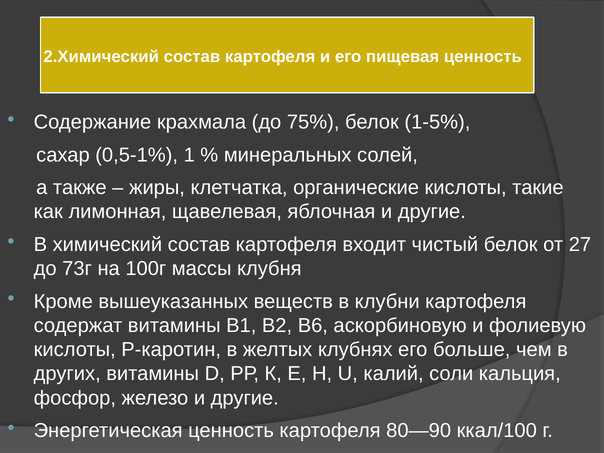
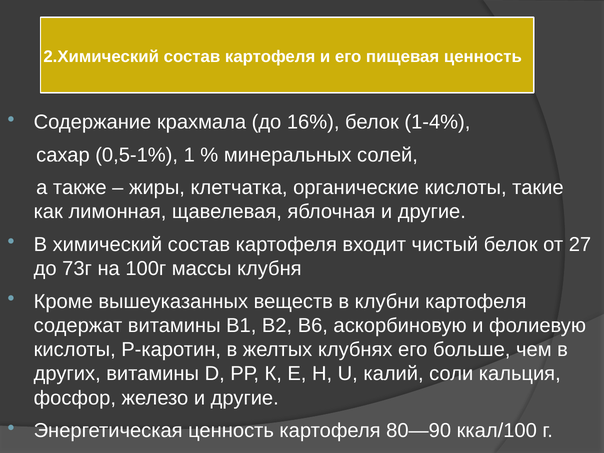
75%: 75% -> 16%
1-5%: 1-5% -> 1-4%
